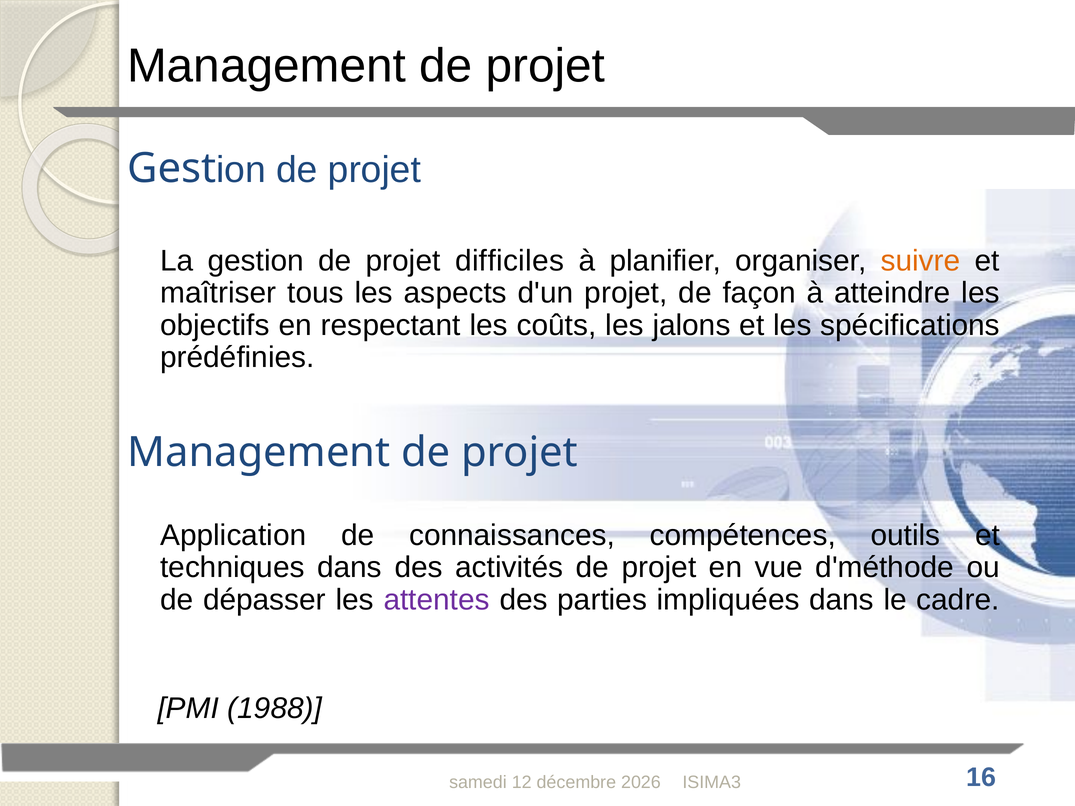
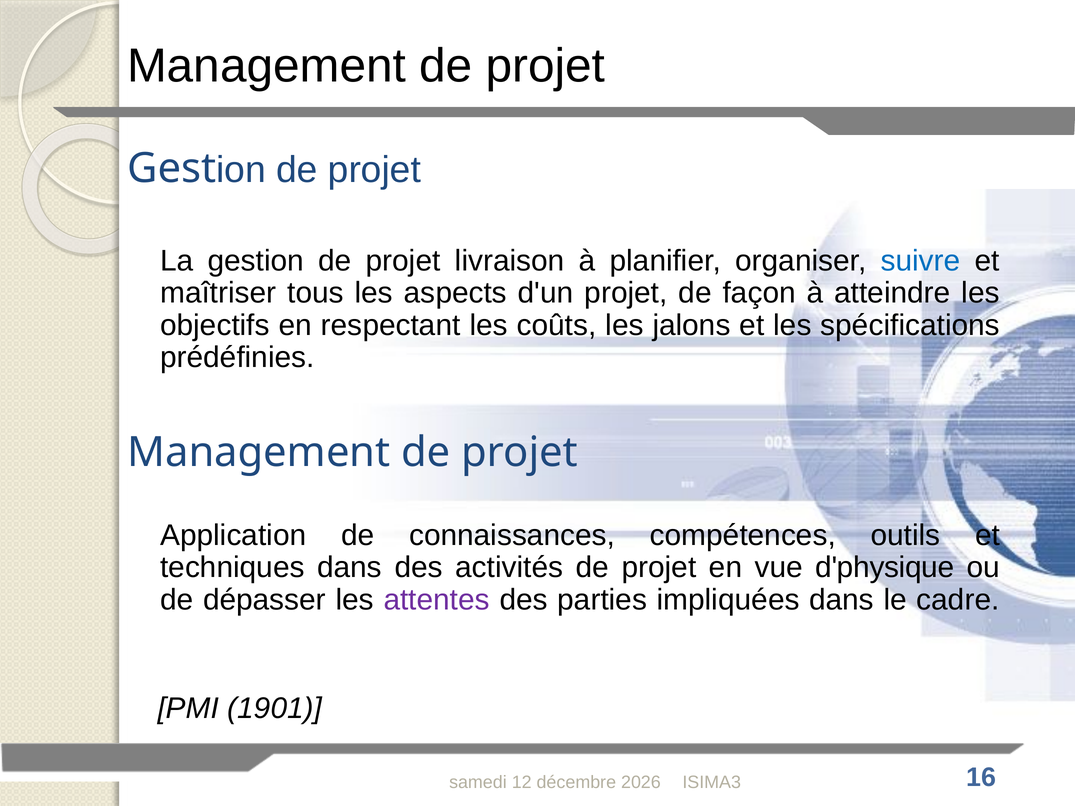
difficiles: difficiles -> livraison
suivre colour: orange -> blue
d'méthode: d'méthode -> d'physique
1988: 1988 -> 1901
